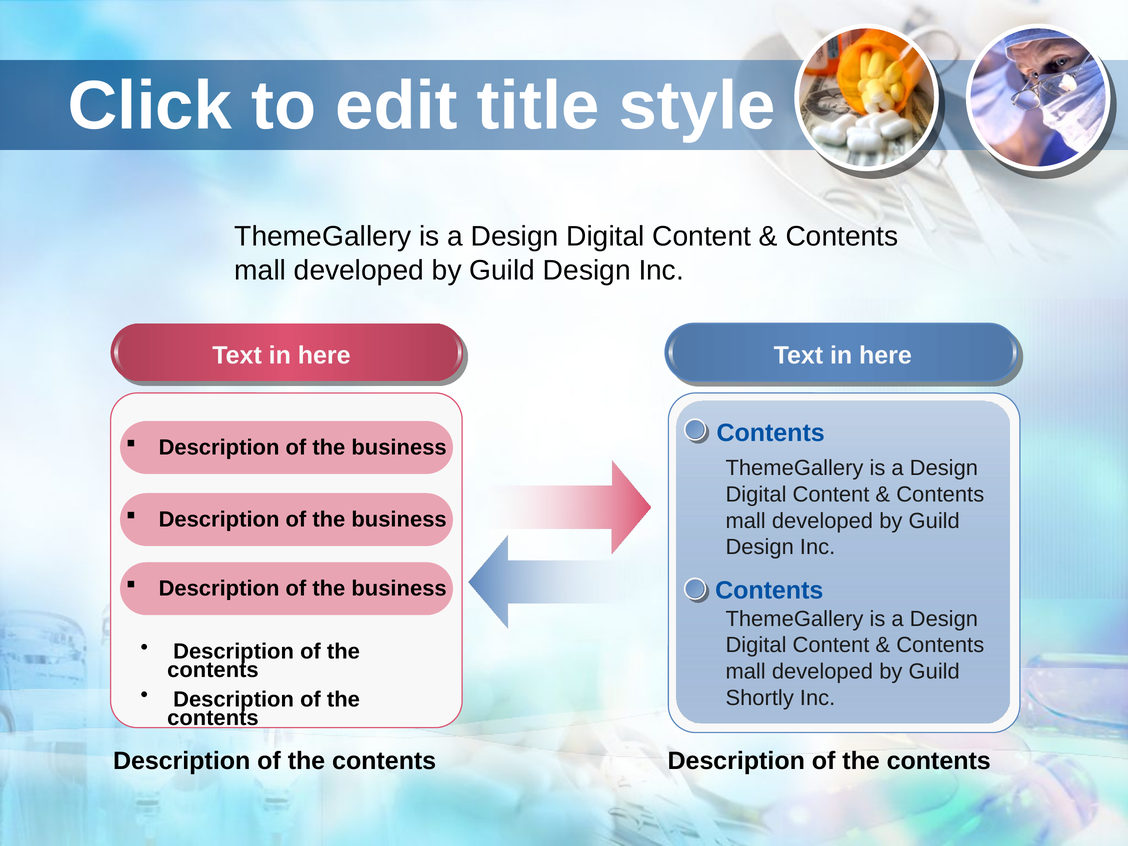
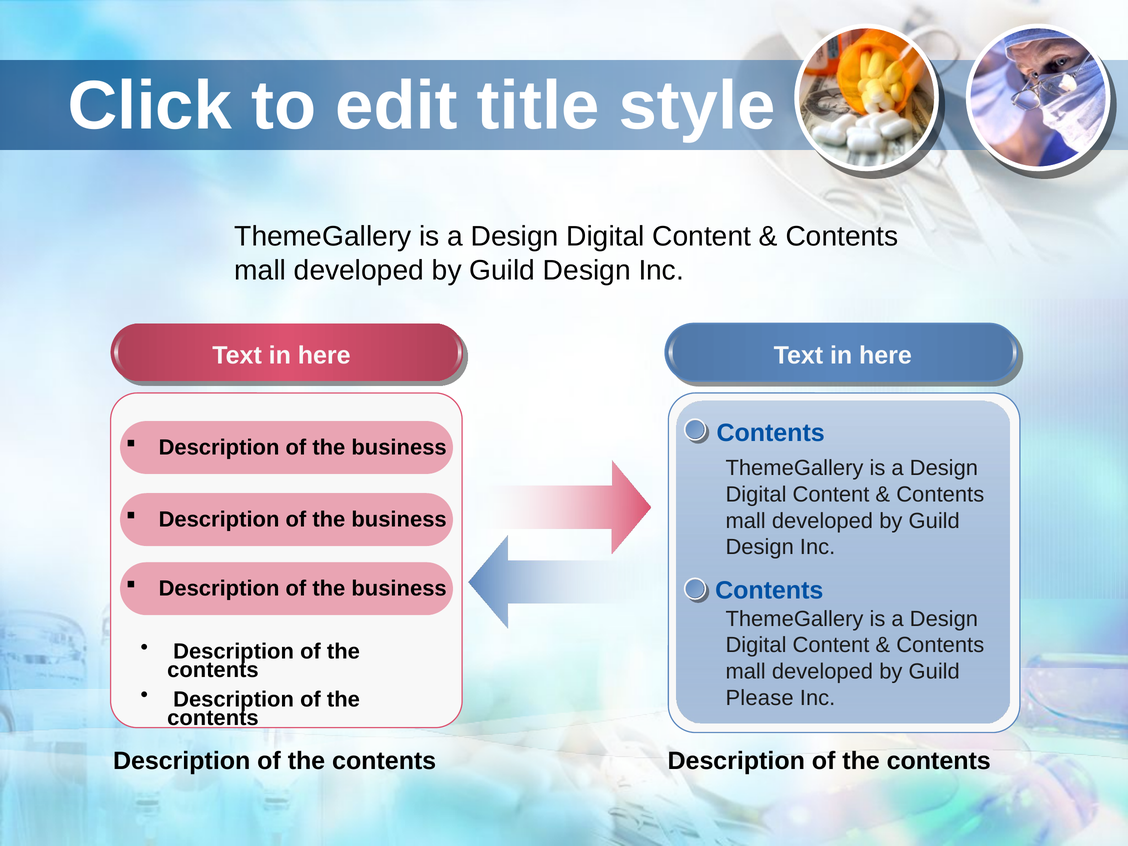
Shortly: Shortly -> Please
